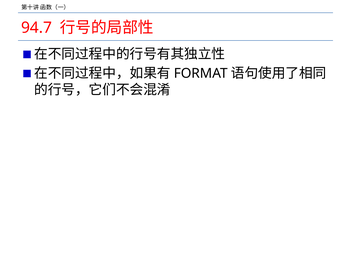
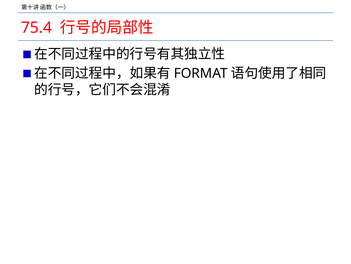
94.7: 94.7 -> 75.4
